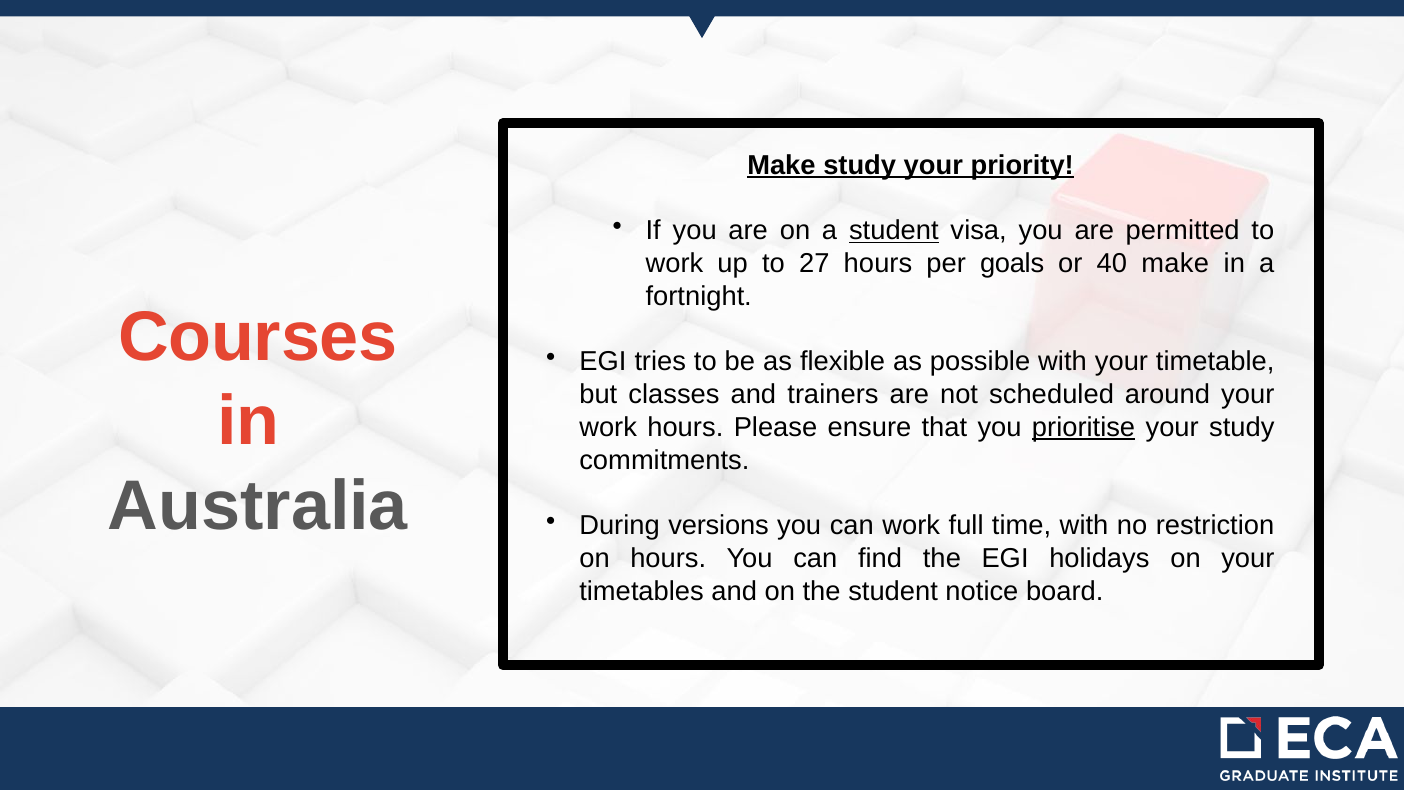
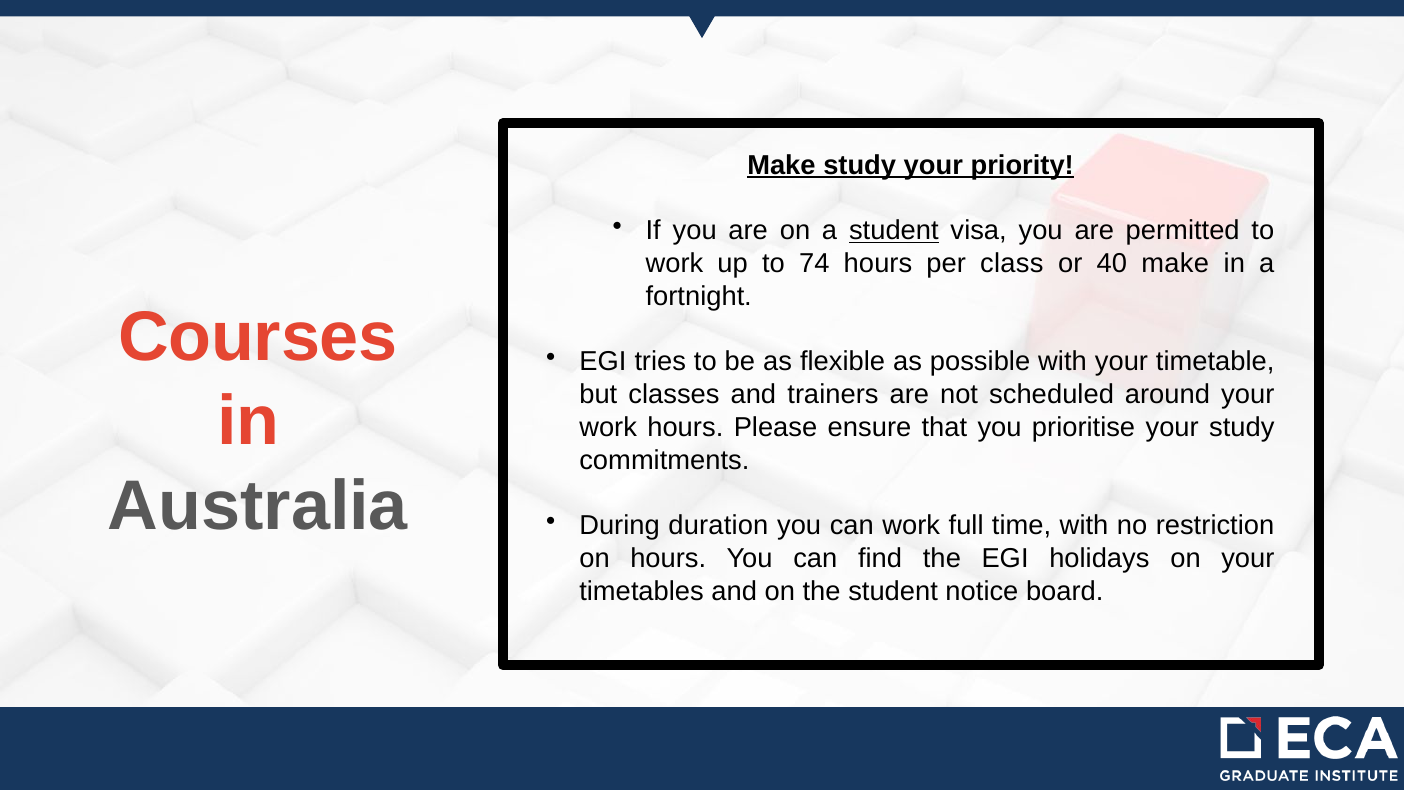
27: 27 -> 74
goals: goals -> class
prioritise underline: present -> none
versions: versions -> duration
